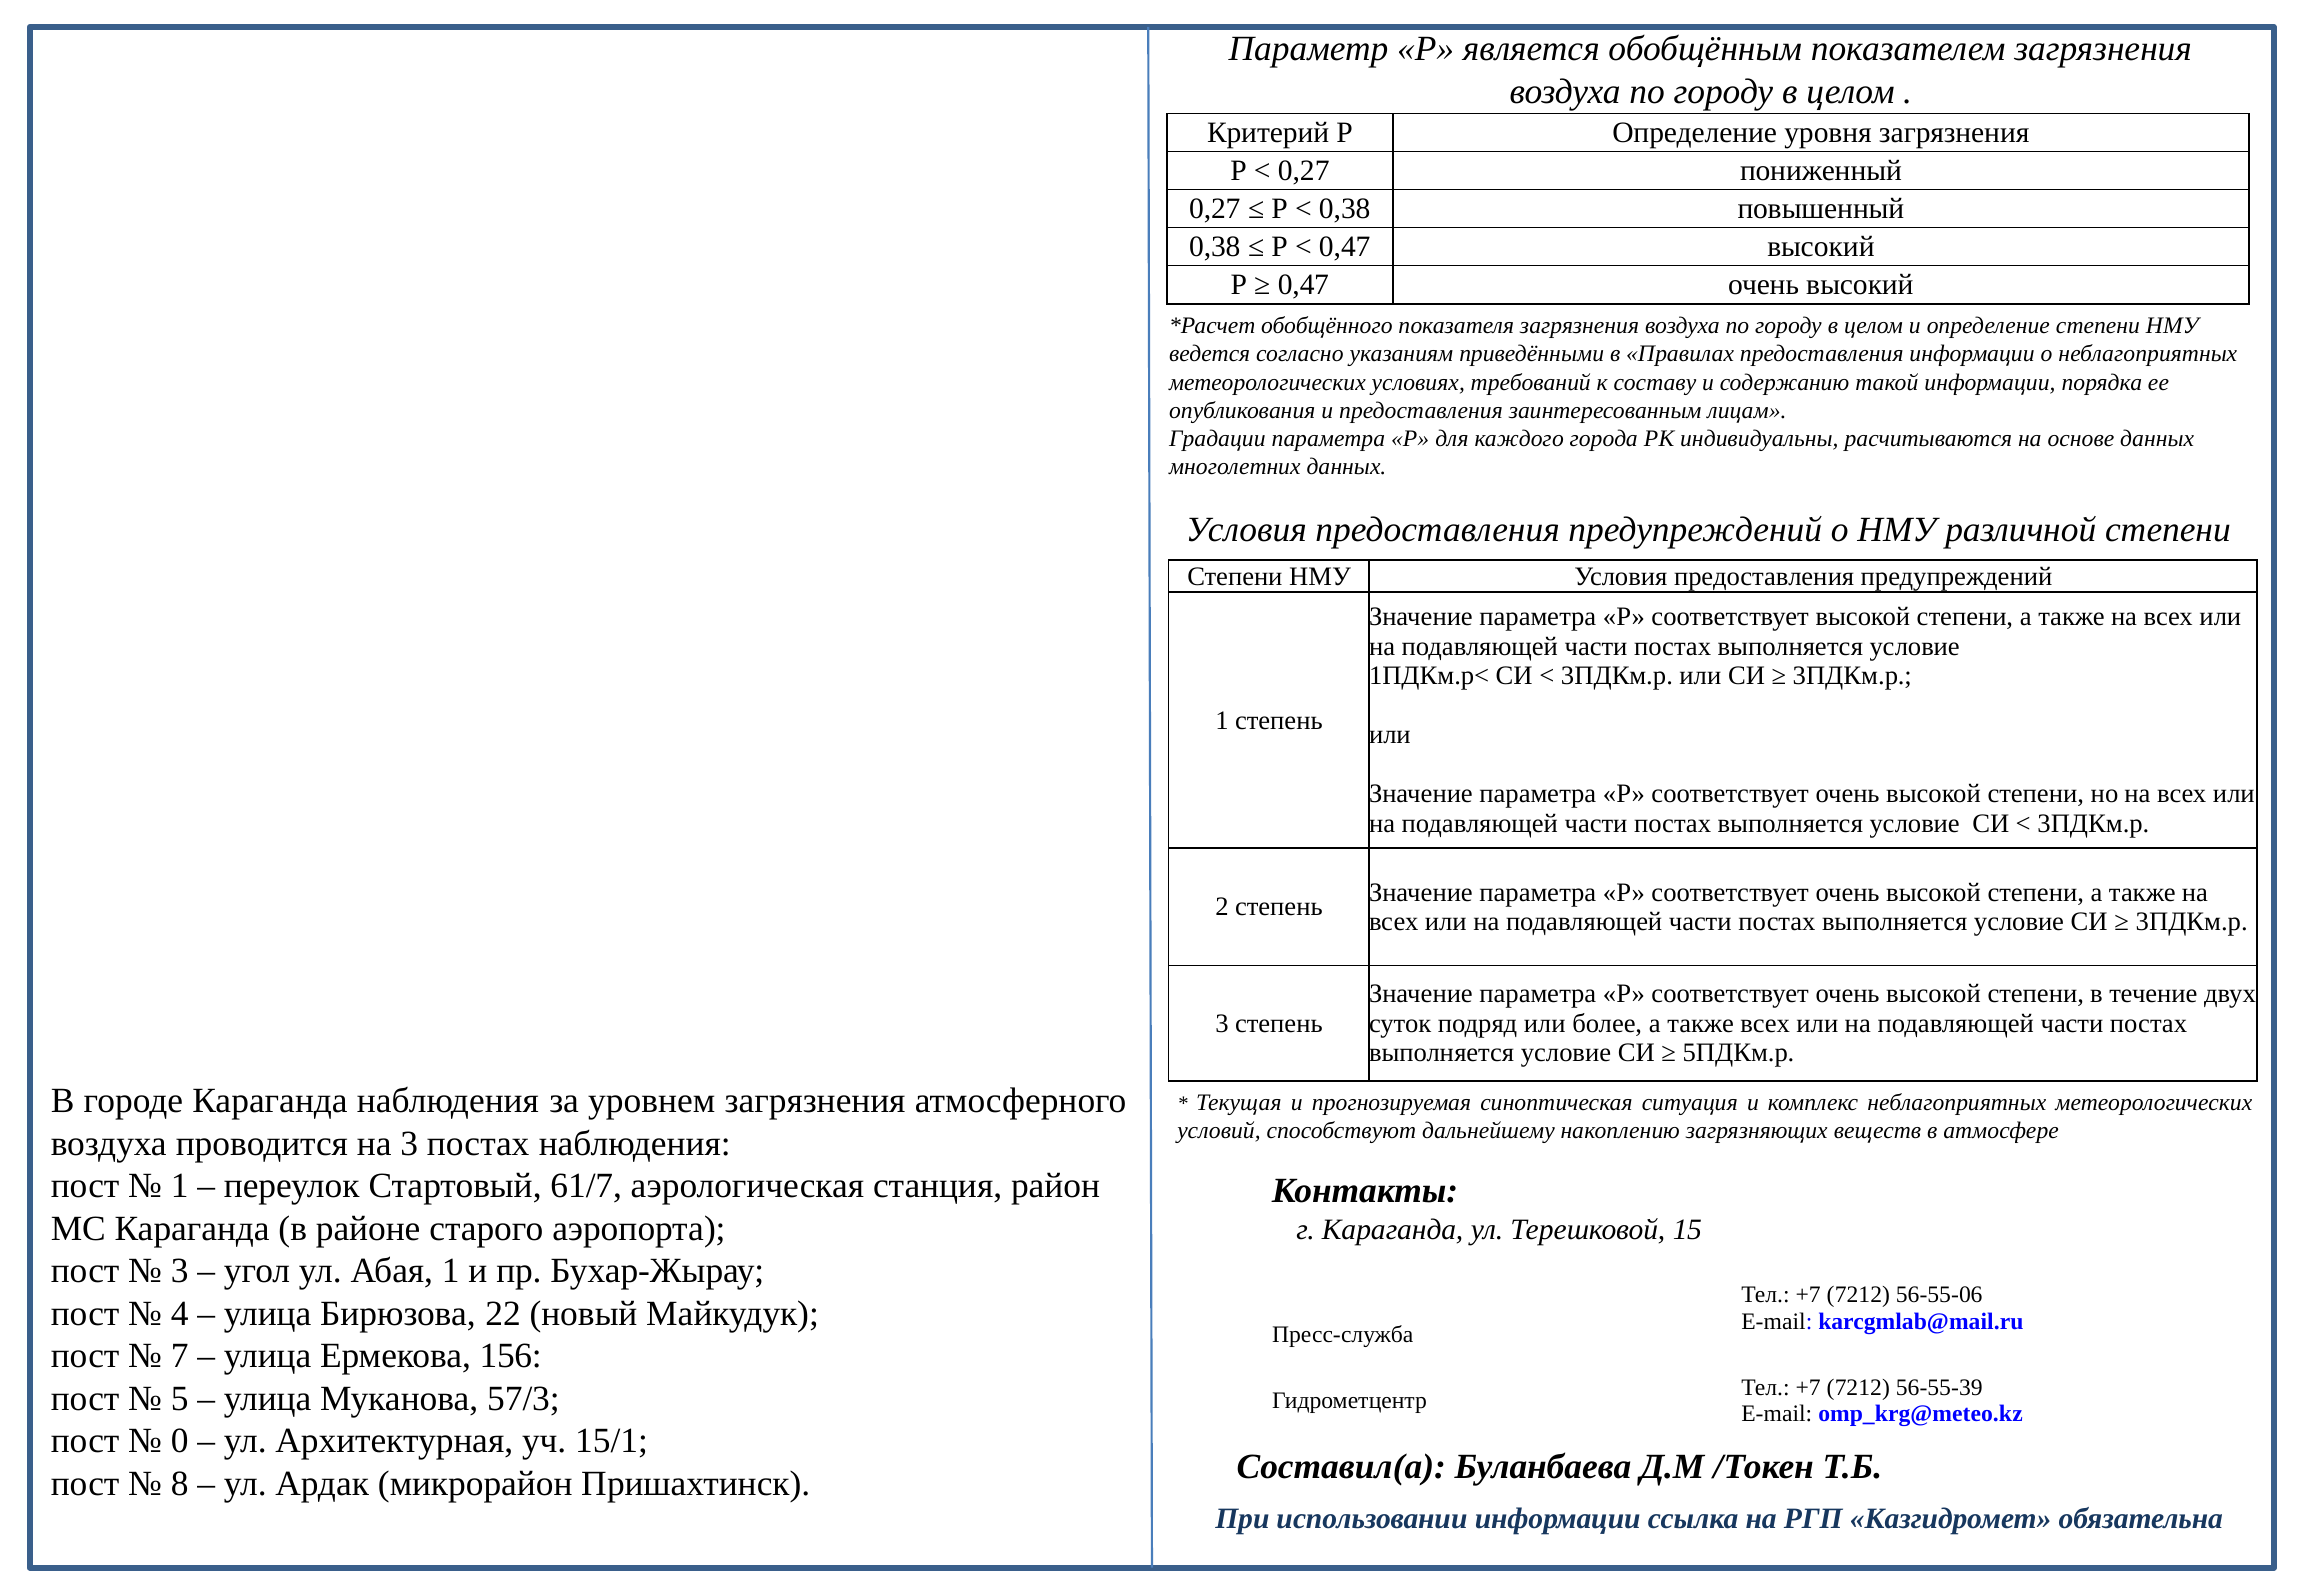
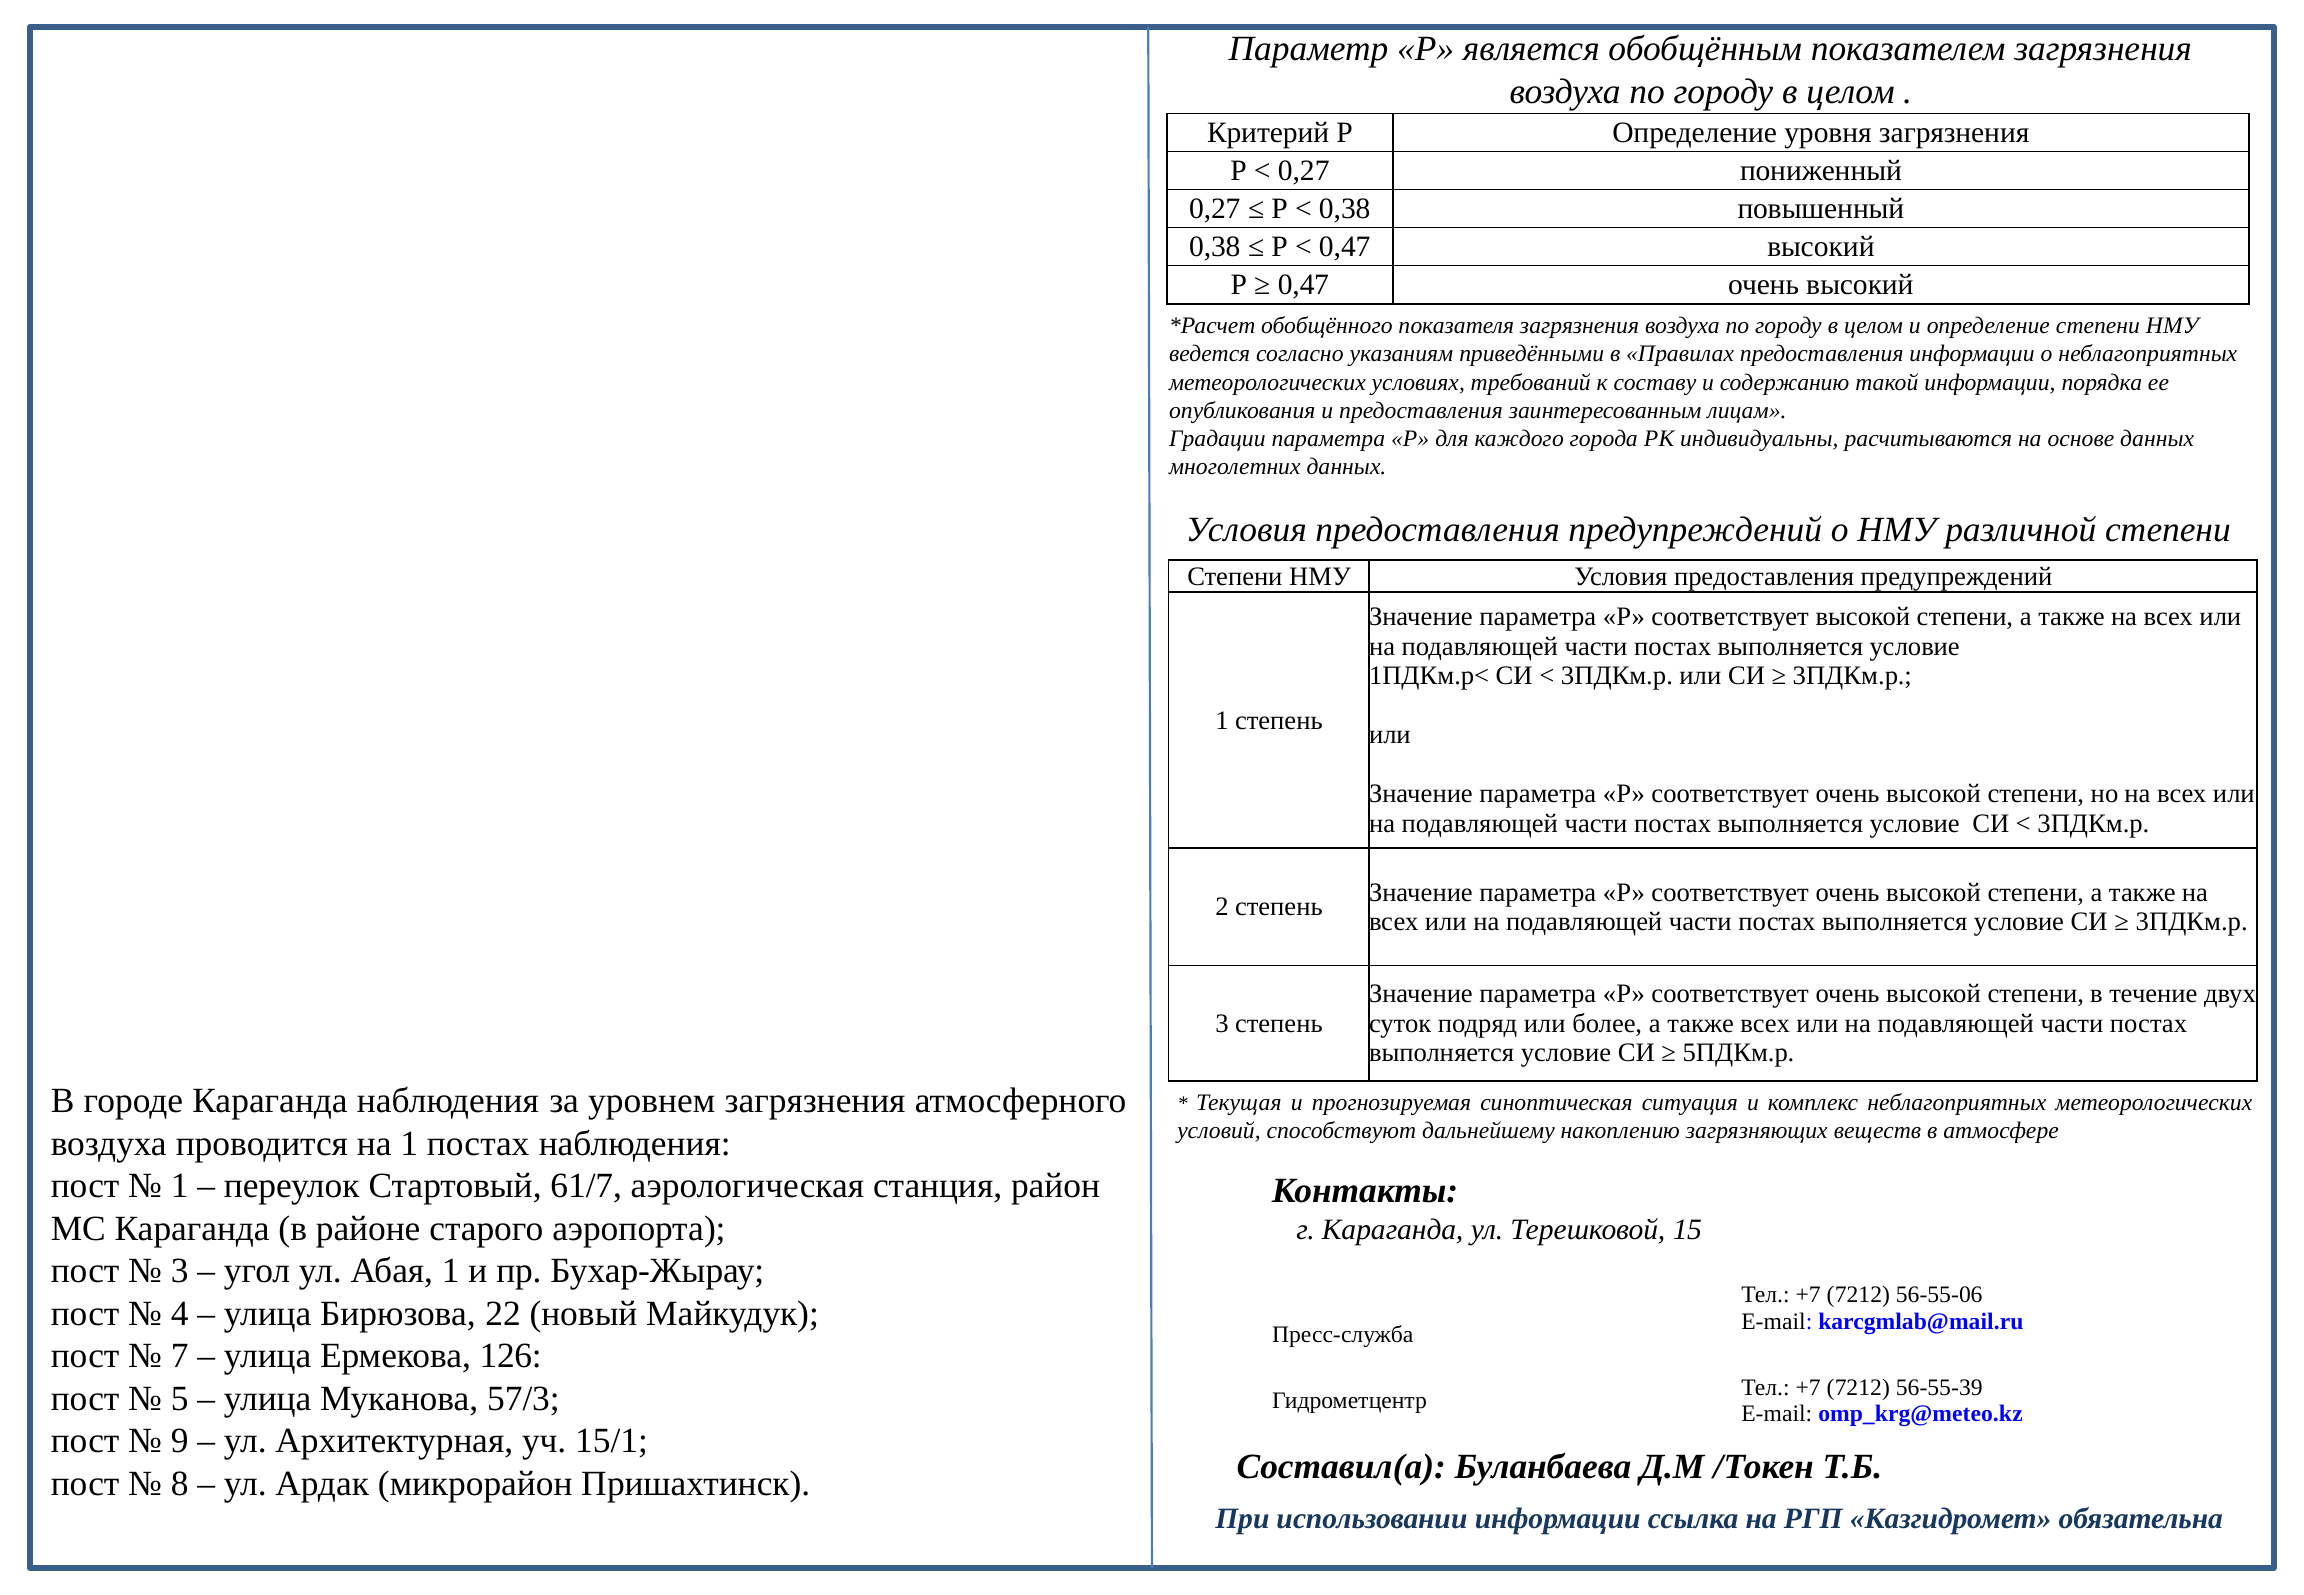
на 3: 3 -> 1
156: 156 -> 126
0: 0 -> 9
